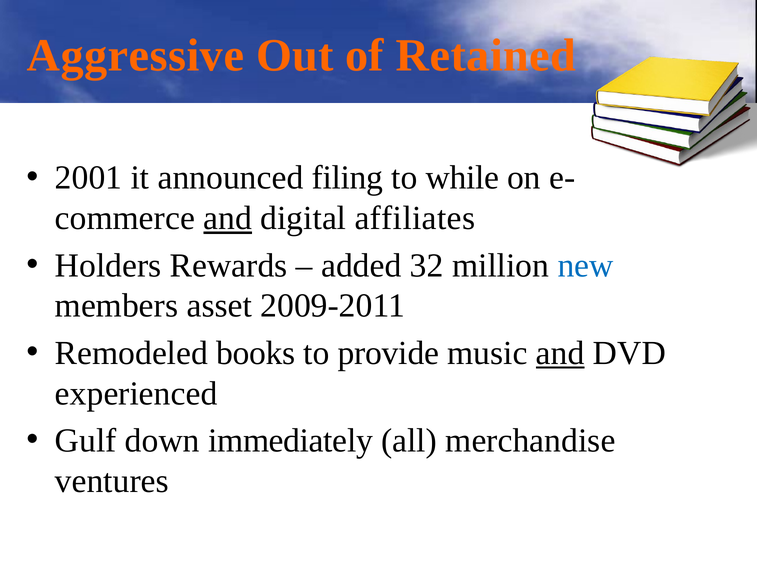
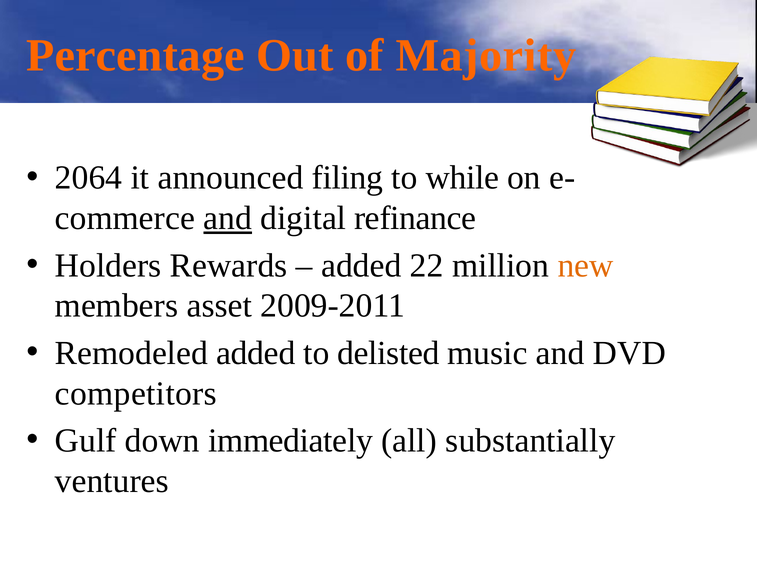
Aggressive: Aggressive -> Percentage
Retained: Retained -> Majority
2001: 2001 -> 2064
affiliates: affiliates -> refinance
32: 32 -> 22
new colour: blue -> orange
Remodeled books: books -> added
provide: provide -> delisted
and at (560, 353) underline: present -> none
experienced: experienced -> competitors
merchandise: merchandise -> substantially
